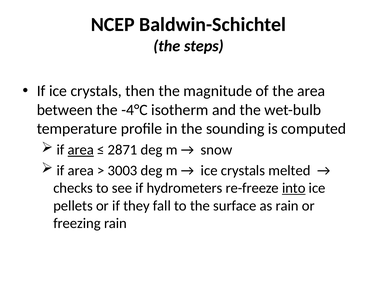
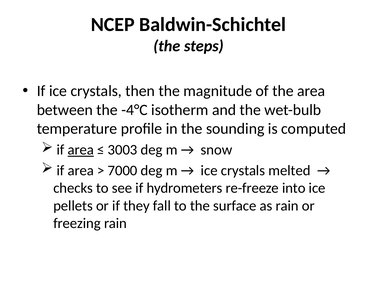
2871: 2871 -> 3003
3003: 3003 -> 7000
into underline: present -> none
